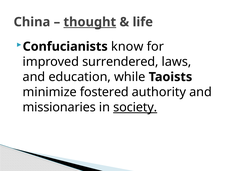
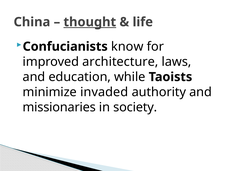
surrendered: surrendered -> architecture
fostered: fostered -> invaded
society underline: present -> none
